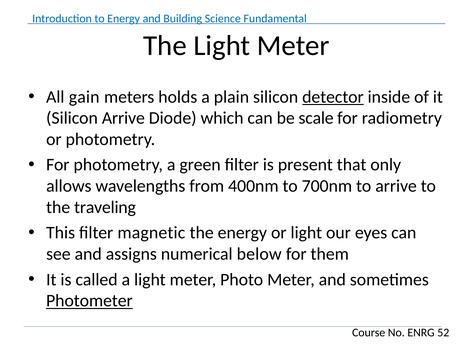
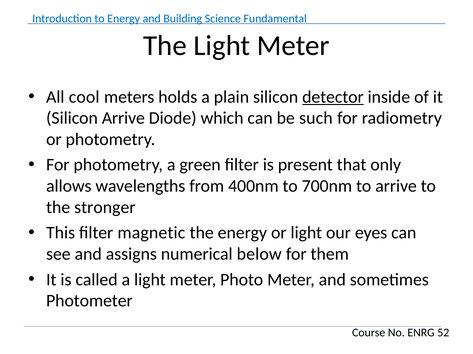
gain: gain -> cool
scale: scale -> such
traveling: traveling -> stronger
Photometer underline: present -> none
